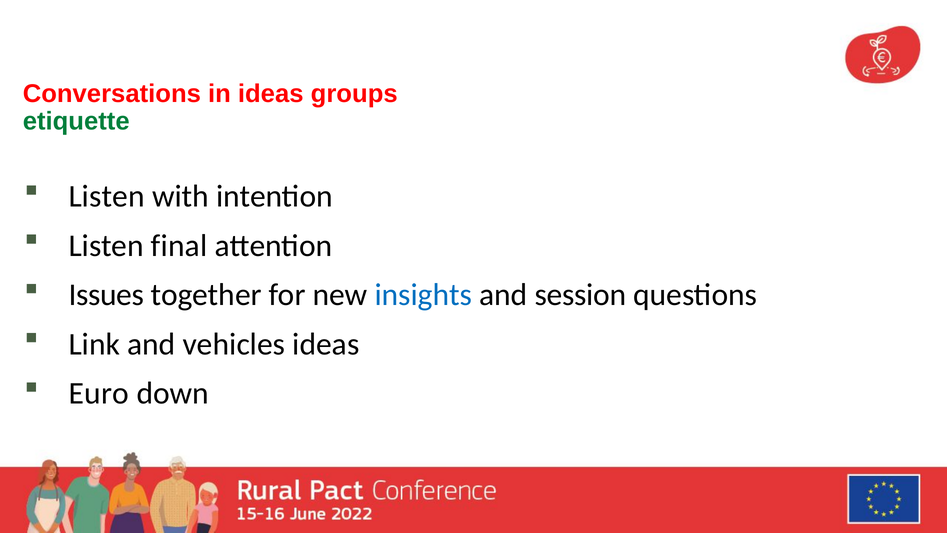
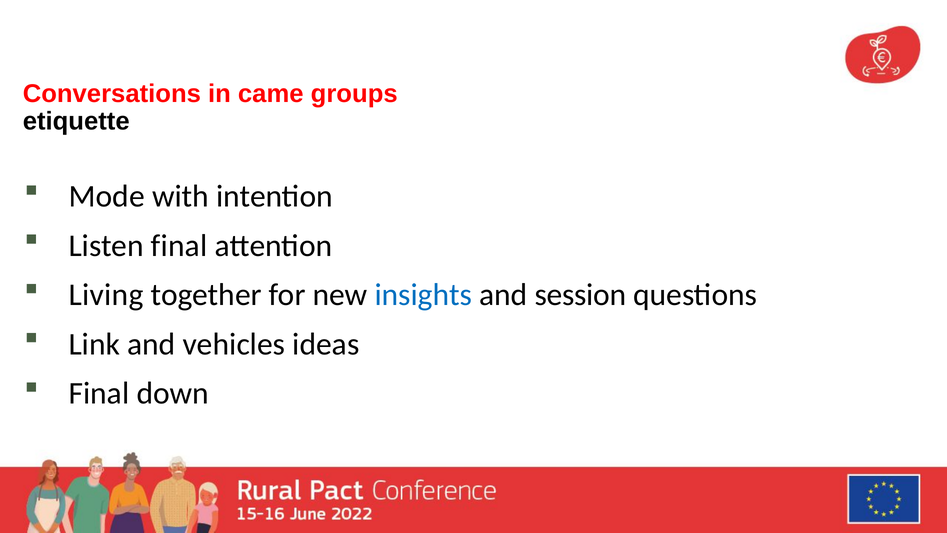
in ideas: ideas -> came
etiquette colour: green -> black
Listen at (107, 196): Listen -> Mode
Issues: Issues -> Living
Euro at (99, 393): Euro -> Final
